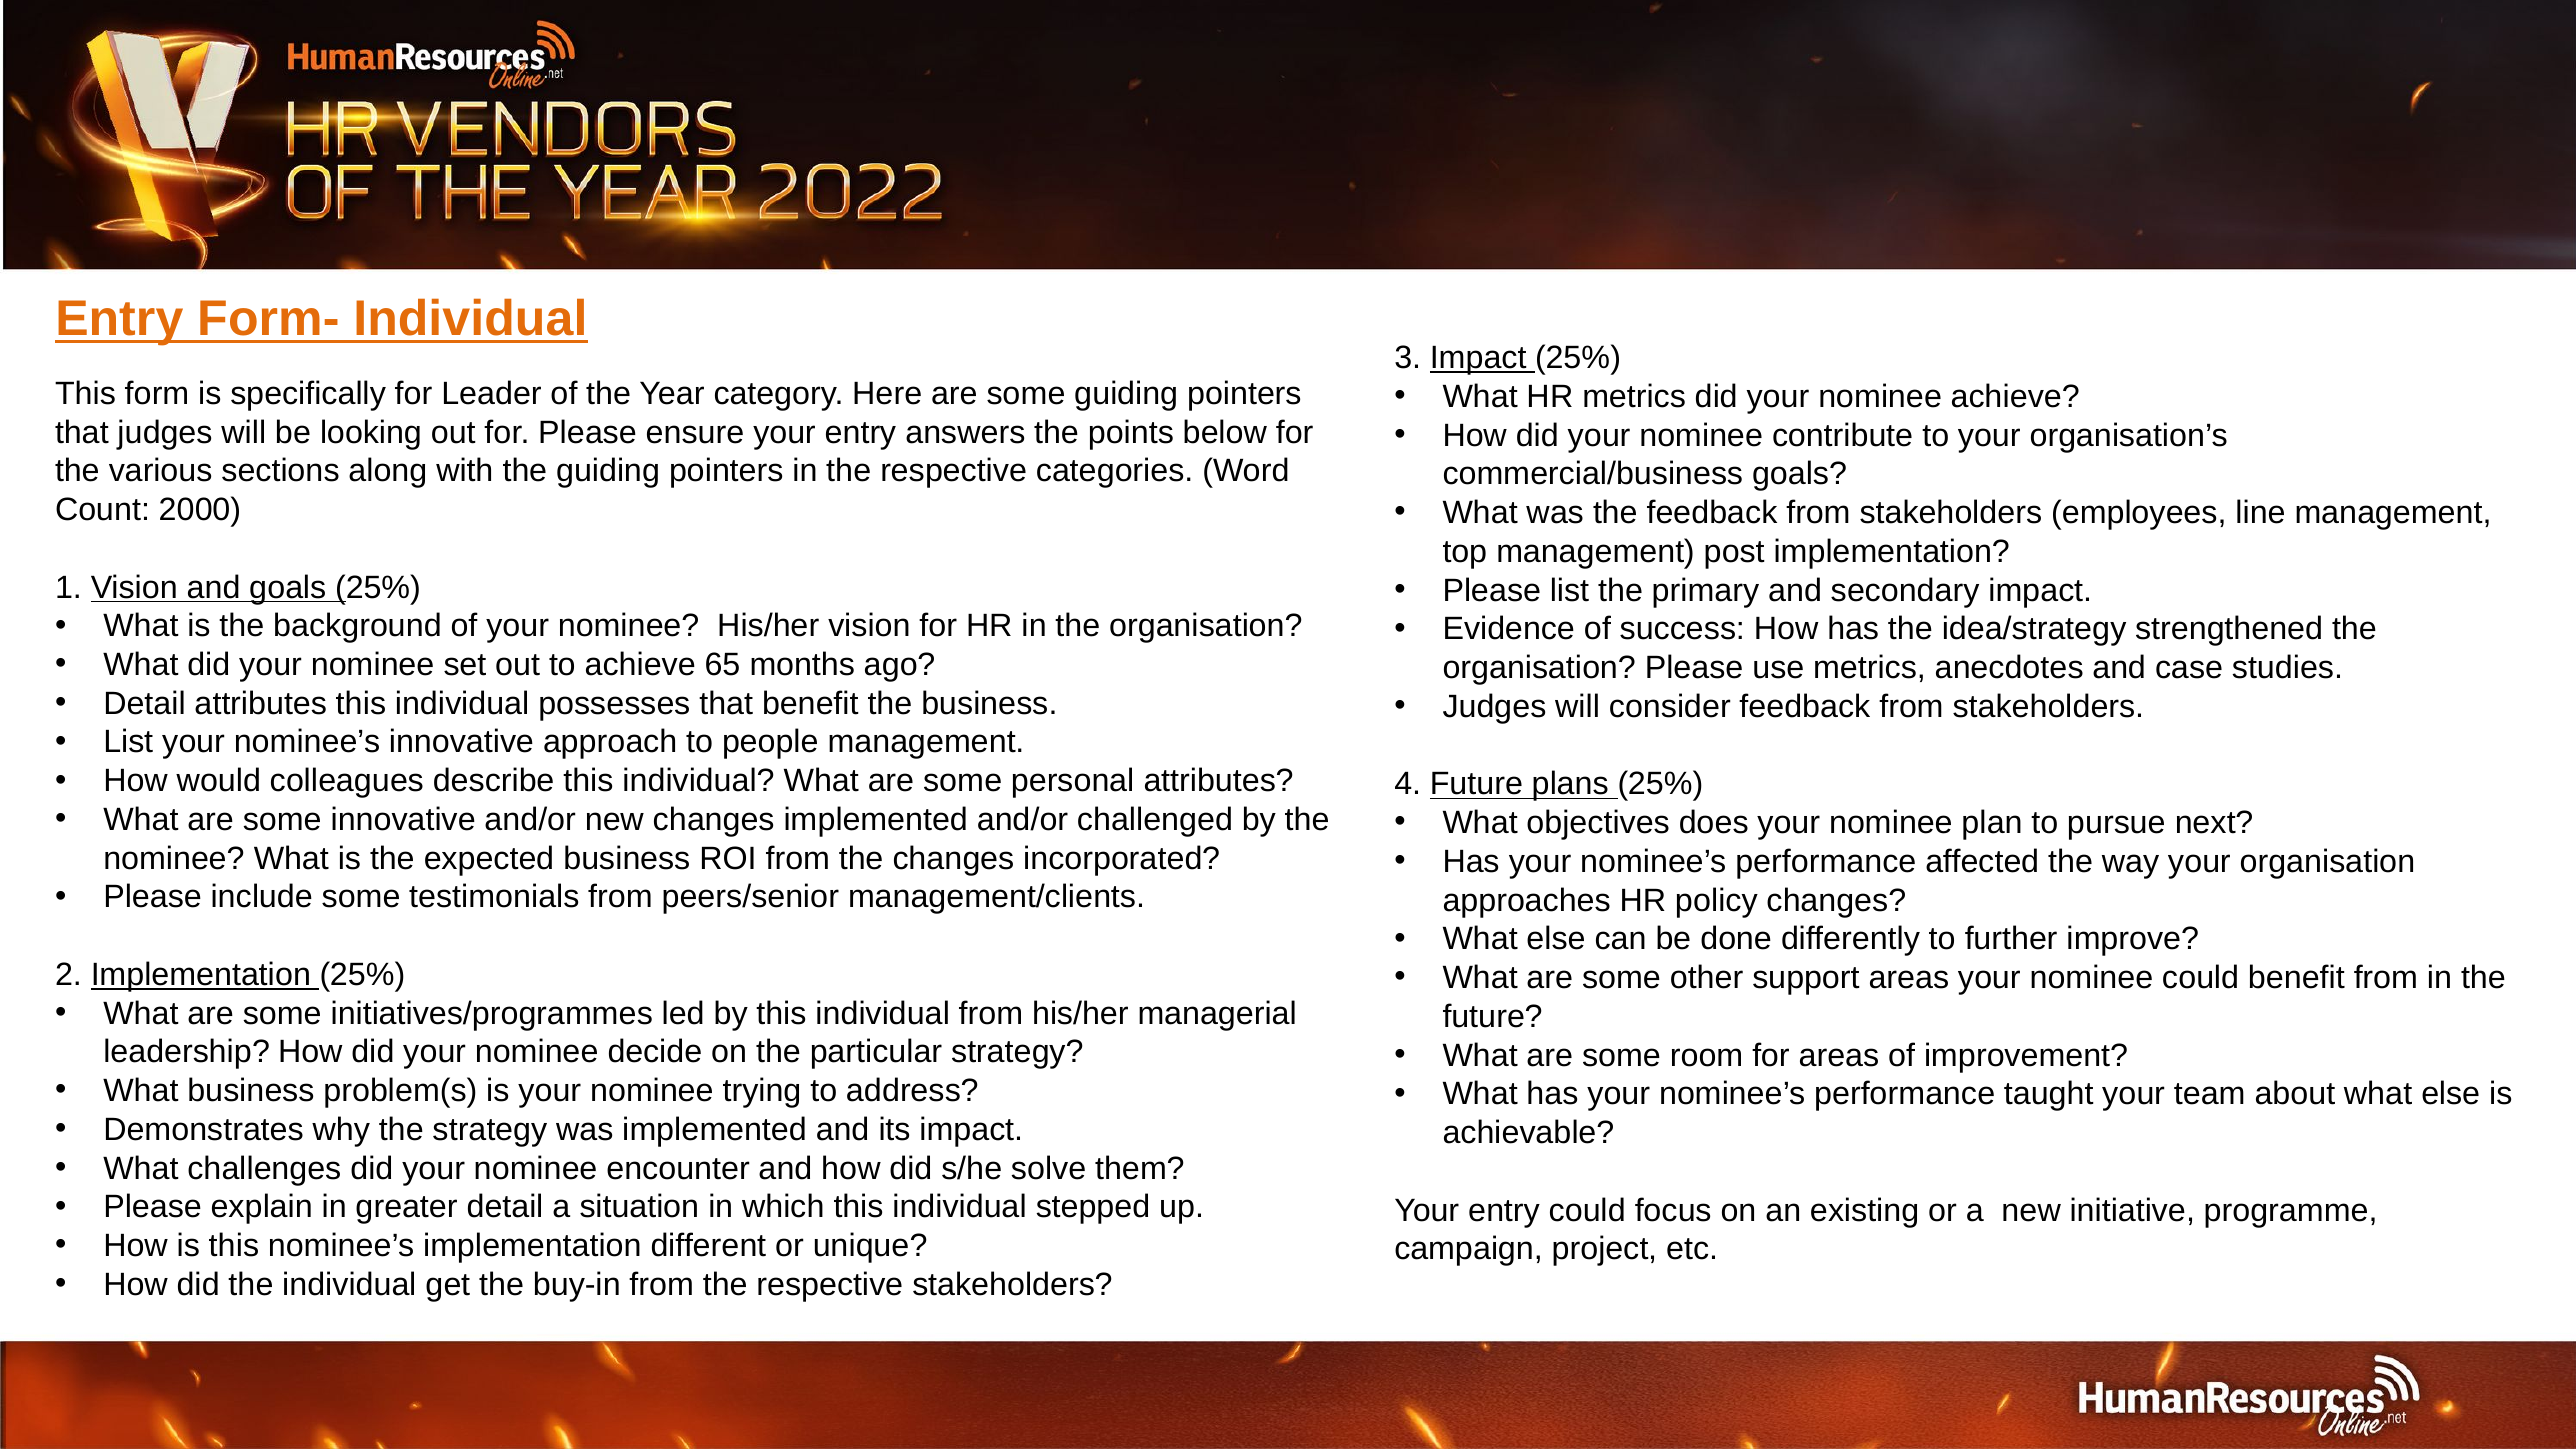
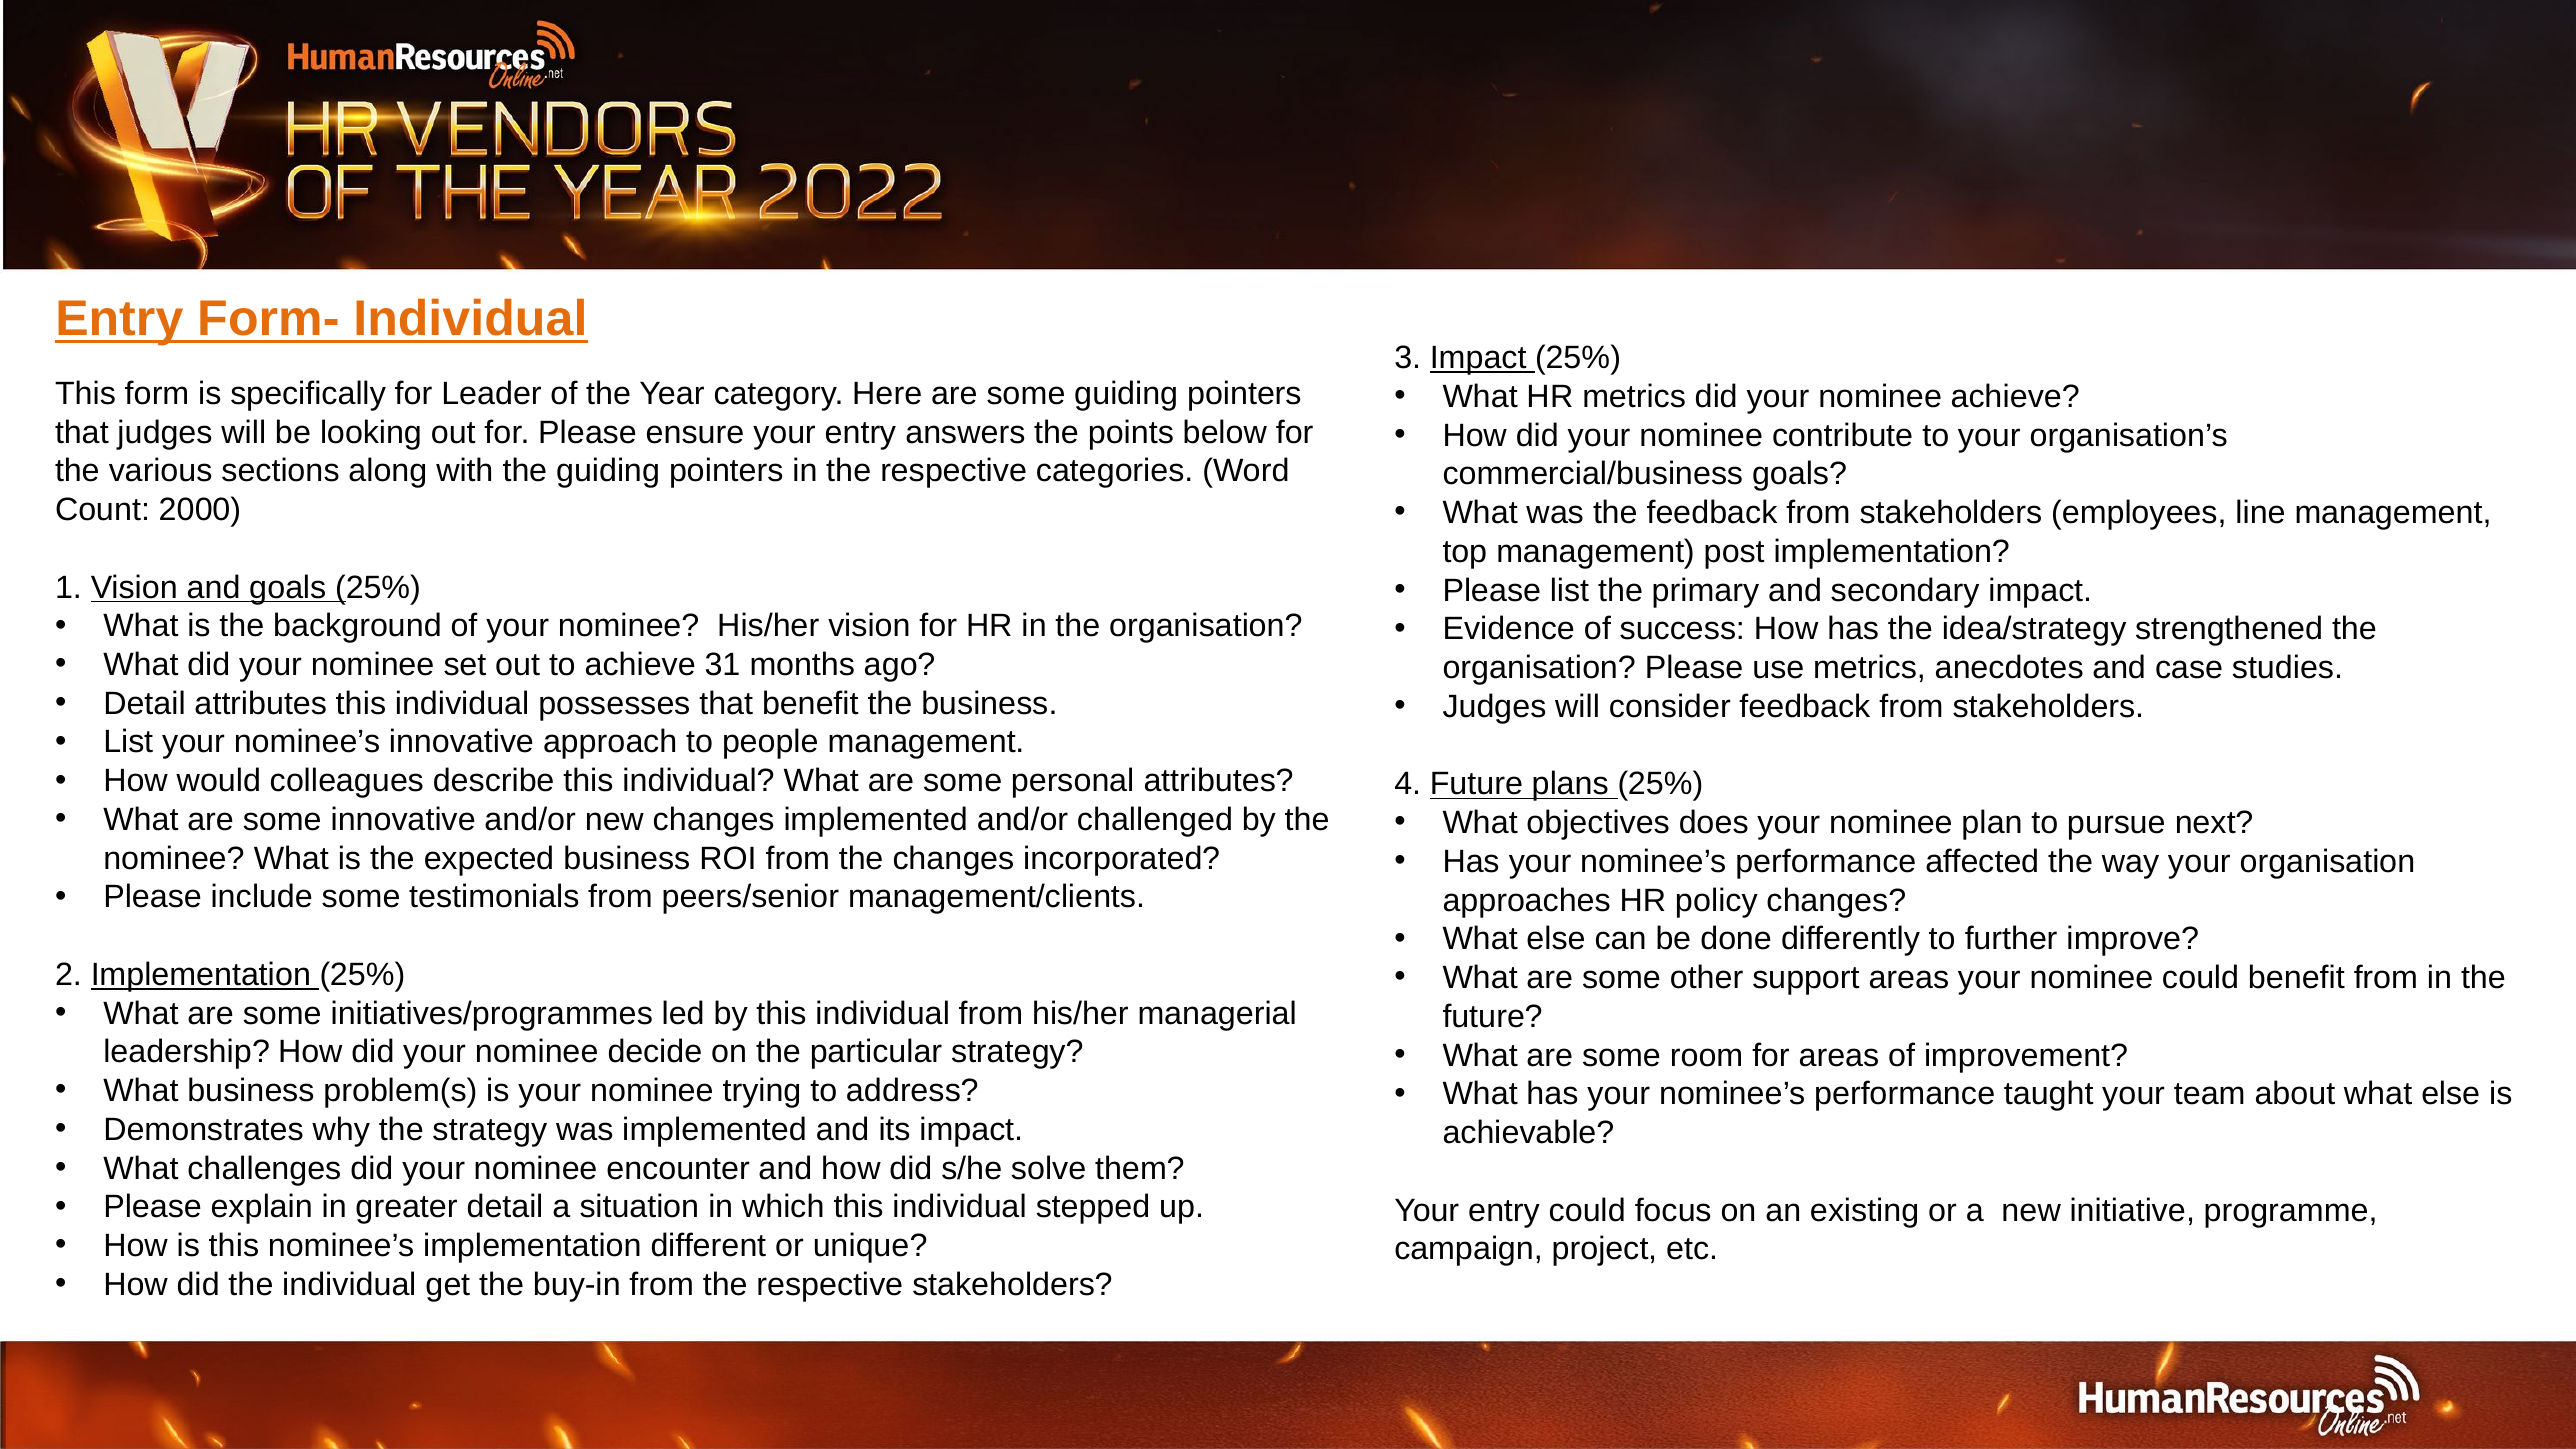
65: 65 -> 31
